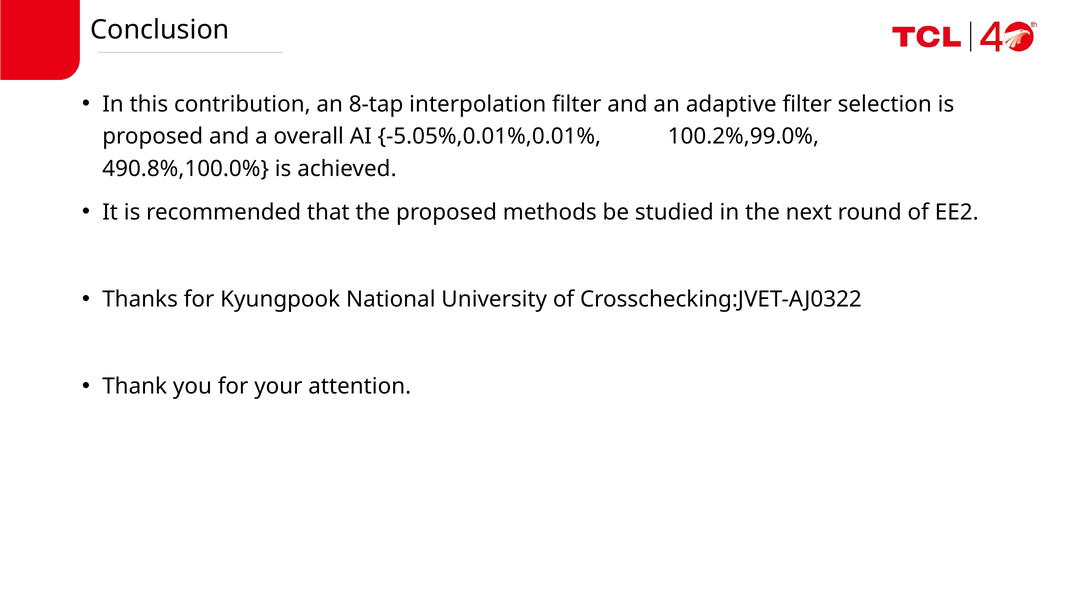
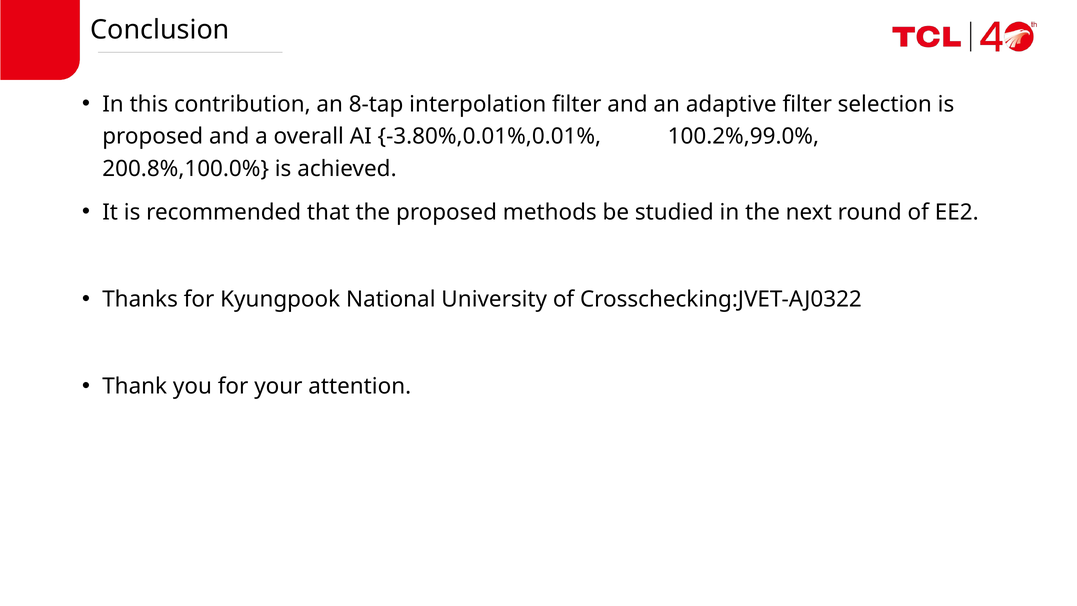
-5.05%,0.01%,0.01%: -5.05%,0.01%,0.01% -> -3.80%,0.01%,0.01%
490.8%,100.0%: 490.8%,100.0% -> 200.8%,100.0%
